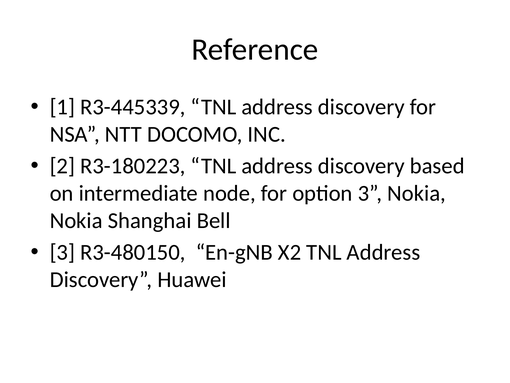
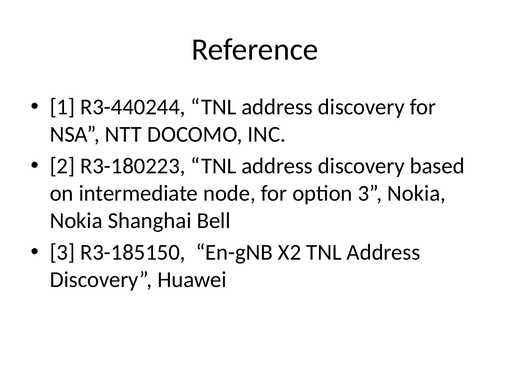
R3-445339: R3-445339 -> R3-440244
R3-480150: R3-480150 -> R3-185150
